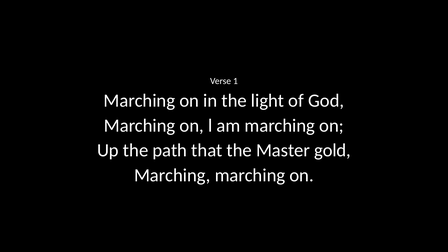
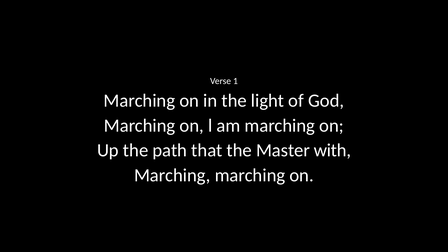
gold: gold -> with
